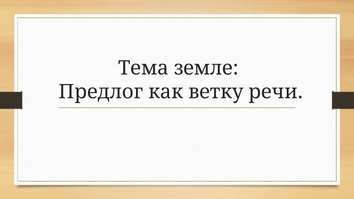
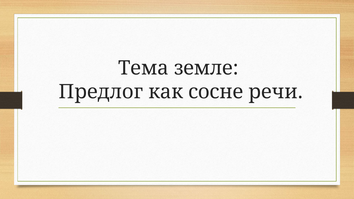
ветку: ветку -> сосне
